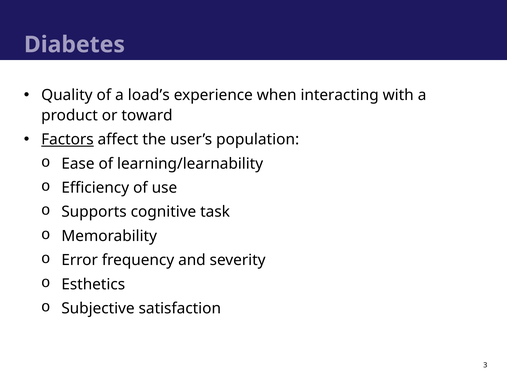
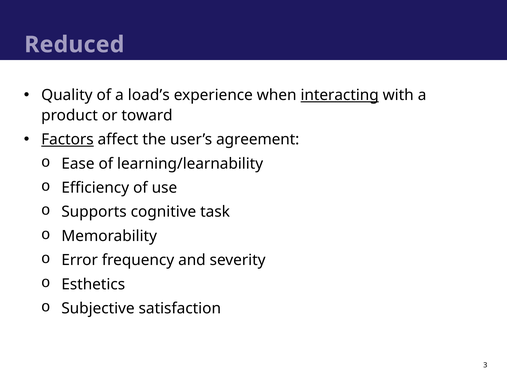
Diabetes: Diabetes -> Reduced
interacting underline: none -> present
population: population -> agreement
